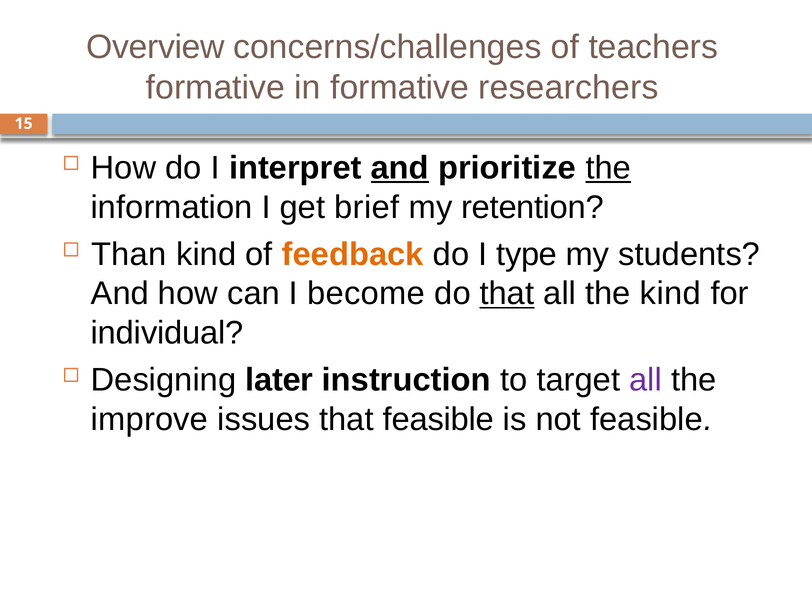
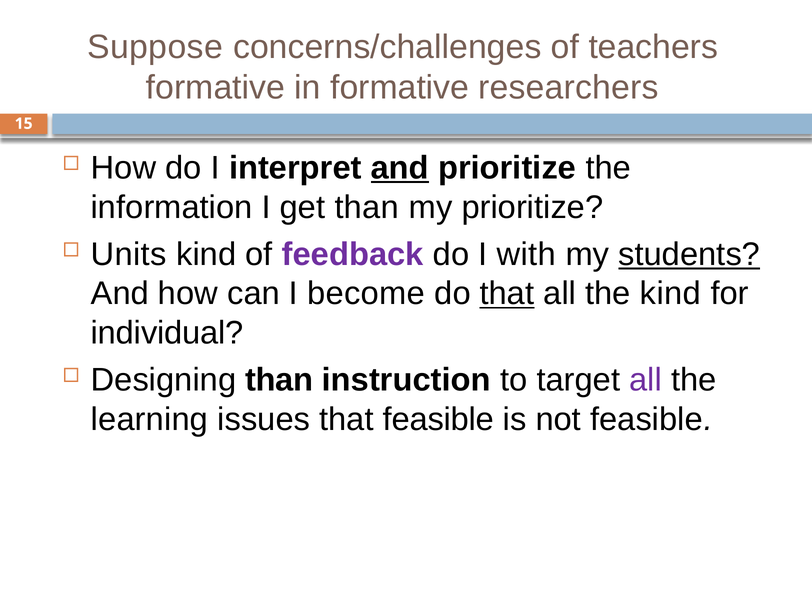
Overview: Overview -> Suppose
the at (608, 168) underline: present -> none
get brief: brief -> than
my retention: retention -> prioritize
Than: Than -> Units
feedback colour: orange -> purple
type: type -> with
students underline: none -> present
Designing later: later -> than
improve: improve -> learning
